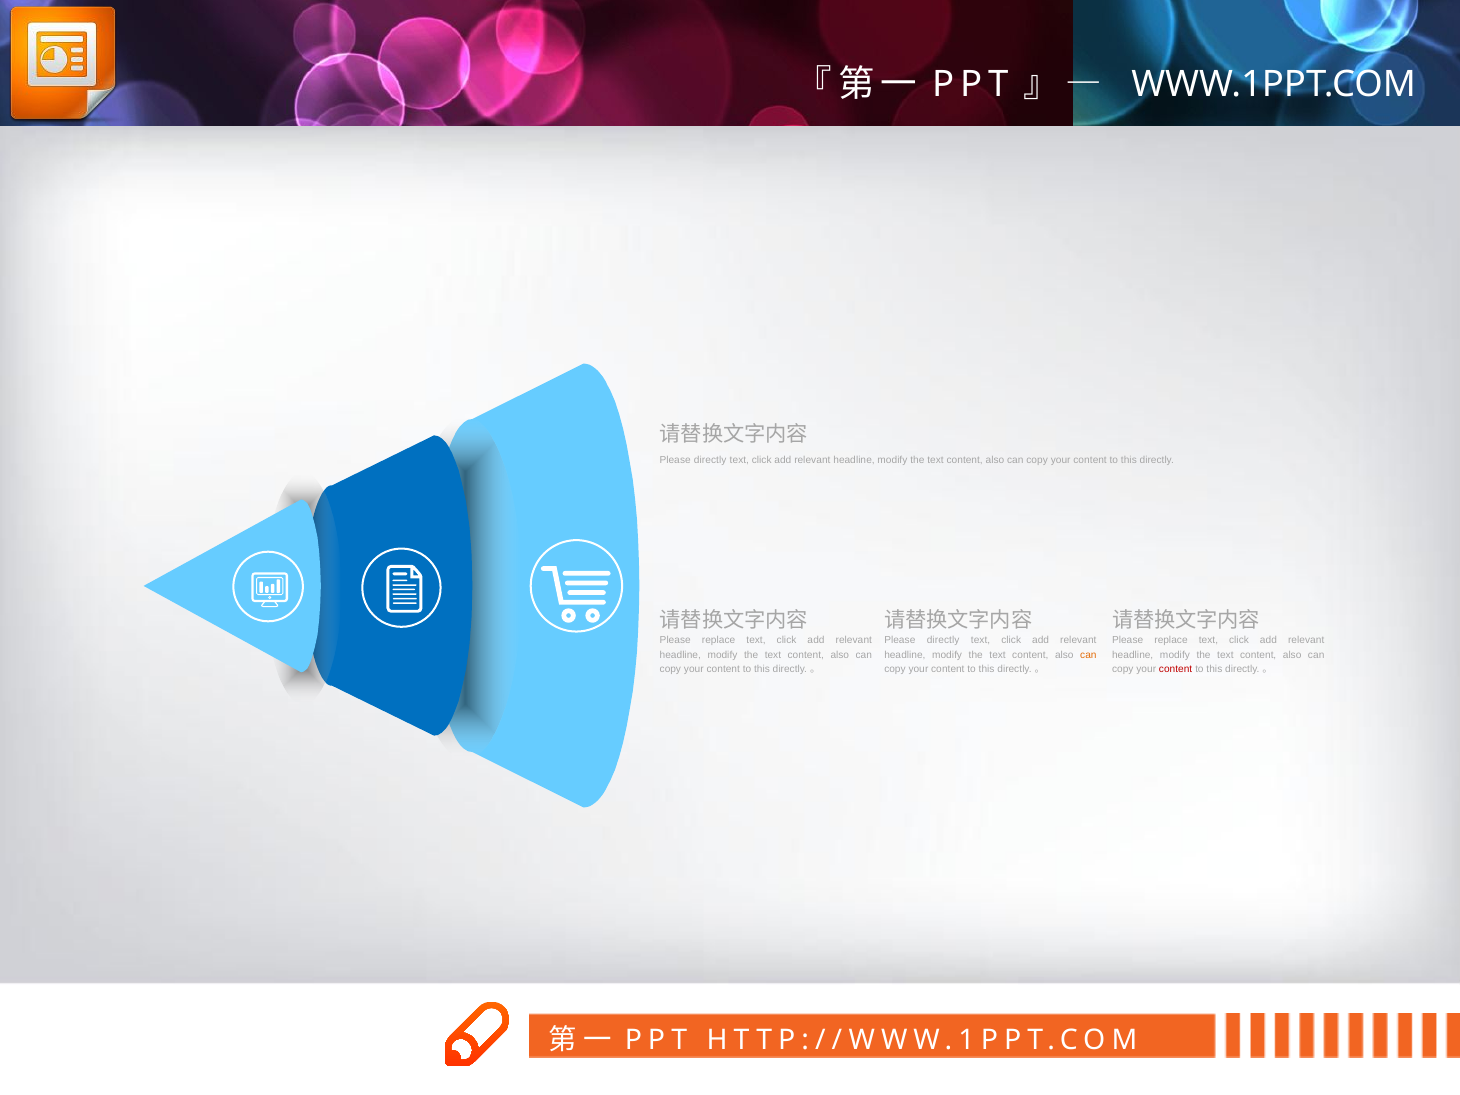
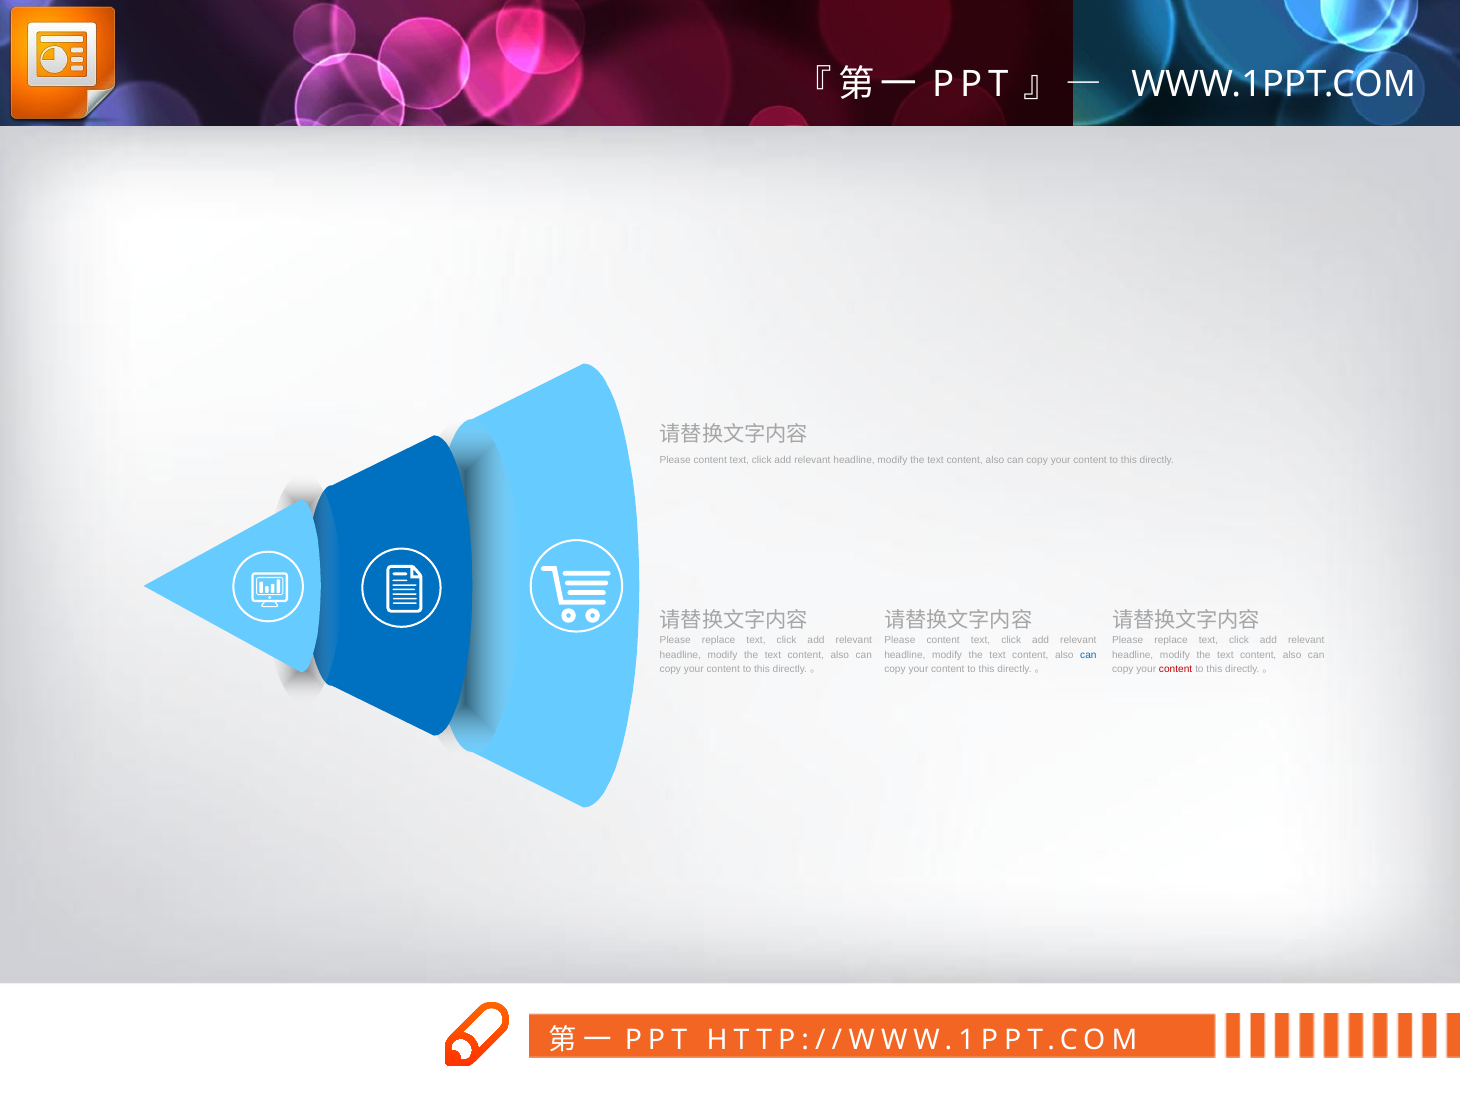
directly at (710, 460): directly -> content
directly at (943, 640): directly -> content
can at (1088, 655) colour: orange -> blue
